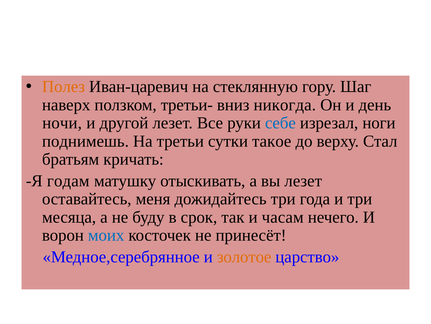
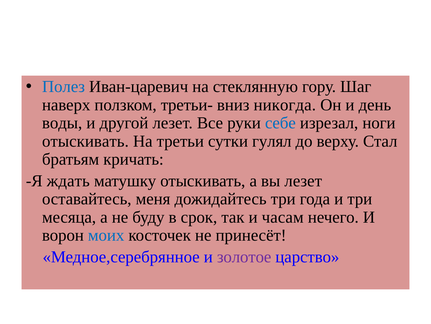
Полез colour: orange -> blue
ночи: ночи -> воды
поднимешь at (85, 141): поднимешь -> отыскивать
такое: такое -> гулял
годам: годам -> ждать
золотое colour: orange -> purple
